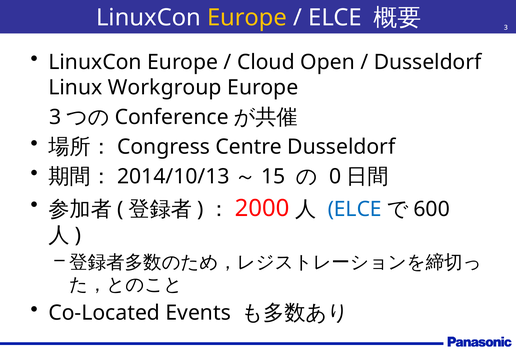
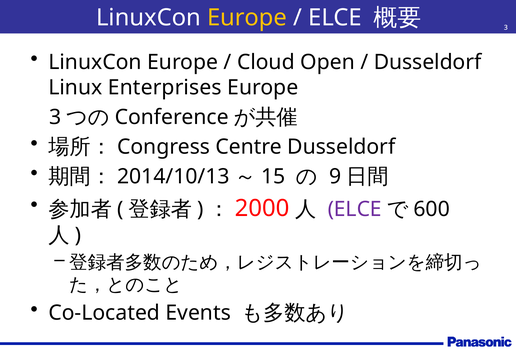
Workgroup: Workgroup -> Enterprises
0: 0 -> 9
ELCE at (355, 209) colour: blue -> purple
